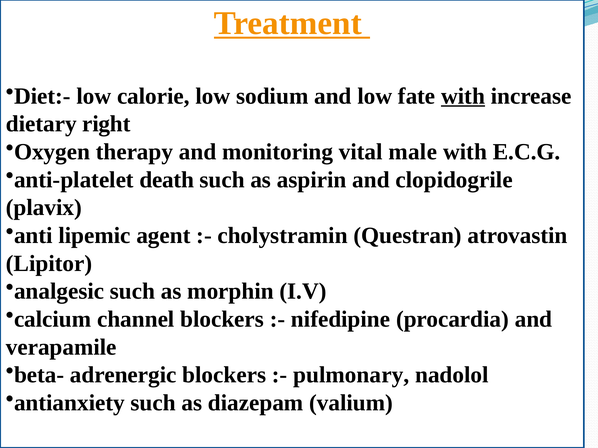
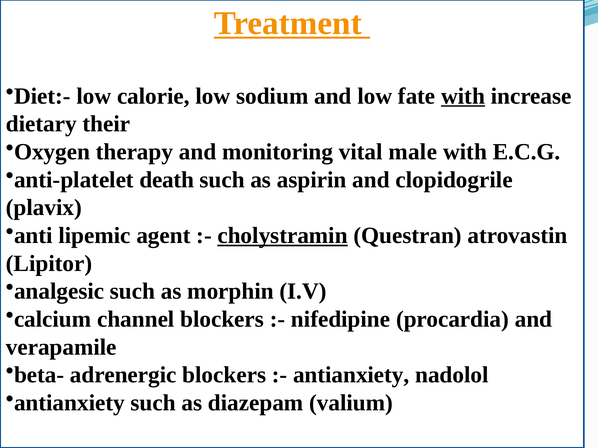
right: right -> their
cholystramin underline: none -> present
pulmonary at (351, 375): pulmonary -> antianxiety
